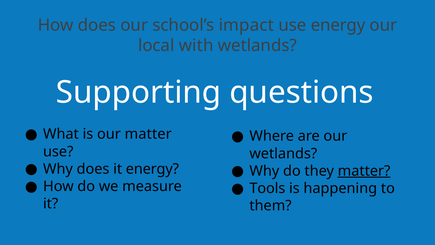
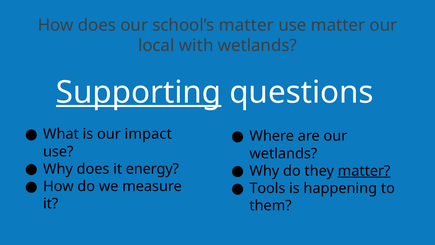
school’s impact: impact -> matter
use energy: energy -> matter
Supporting underline: none -> present
our matter: matter -> impact
